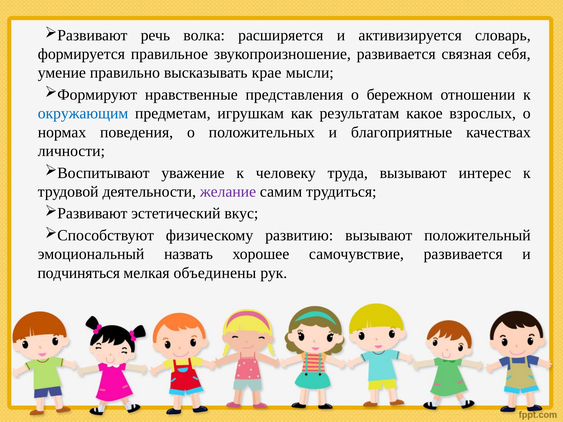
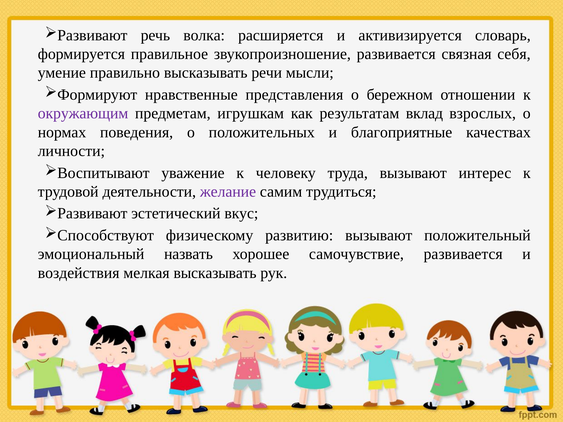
крае: крае -> речи
окружающим colour: blue -> purple
какое: какое -> вклад
подчиняться: подчиняться -> воздействия
мелкая объединены: объединены -> высказывать
